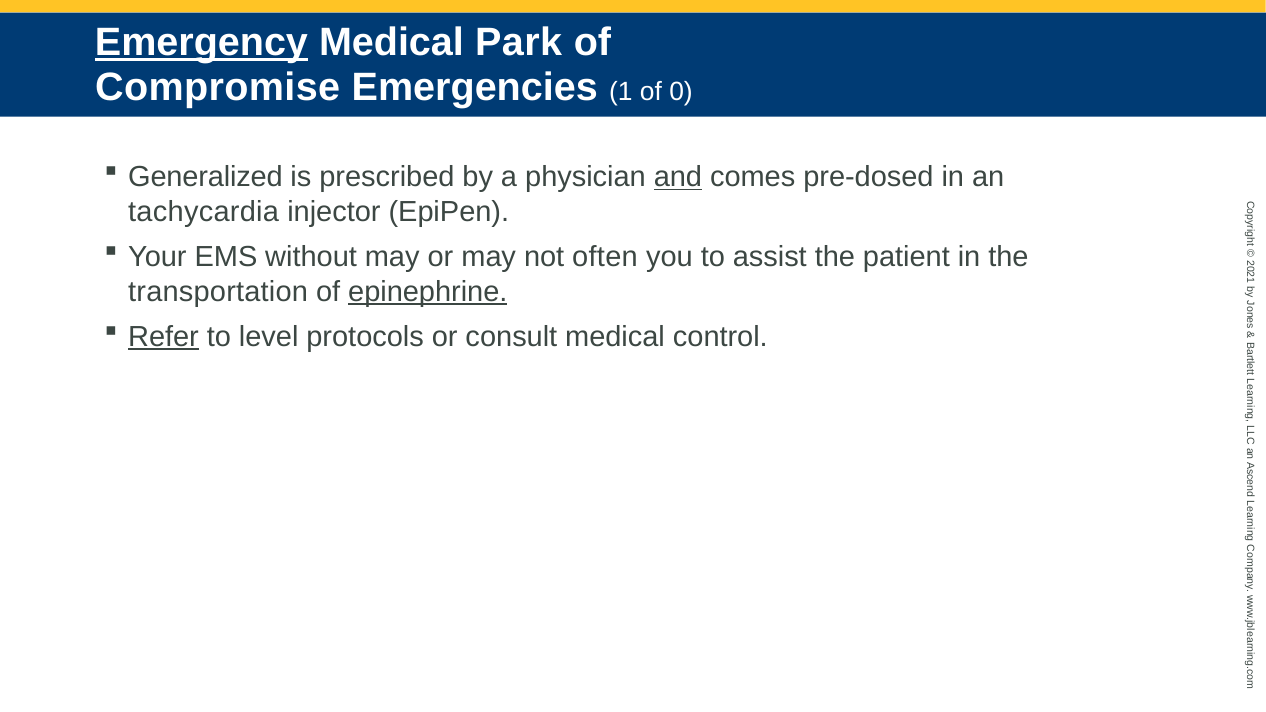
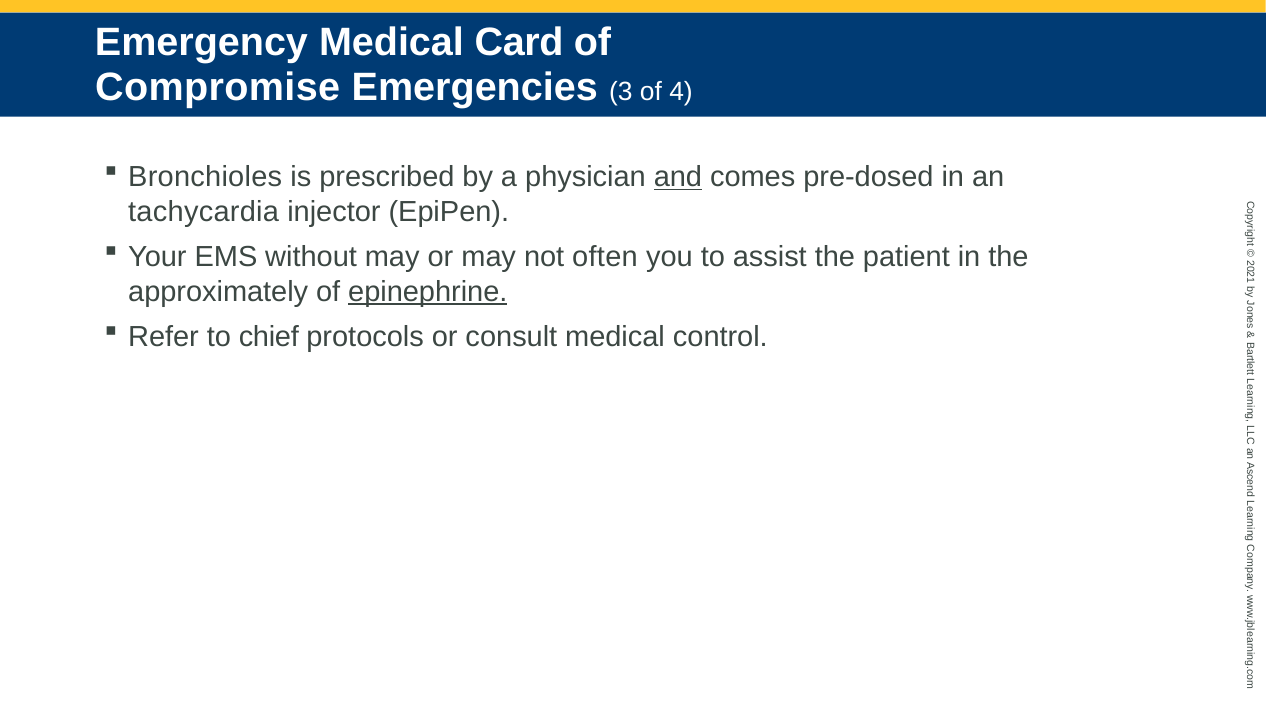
Emergency underline: present -> none
Park: Park -> Card
Emergencies 1: 1 -> 3
of 0: 0 -> 4
Generalized: Generalized -> Bronchioles
transportation: transportation -> approximately
Refer underline: present -> none
level: level -> chief
